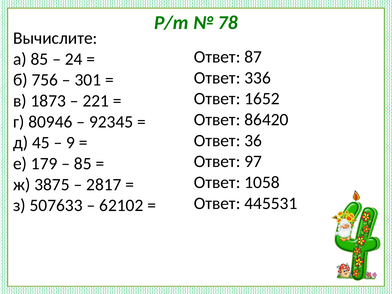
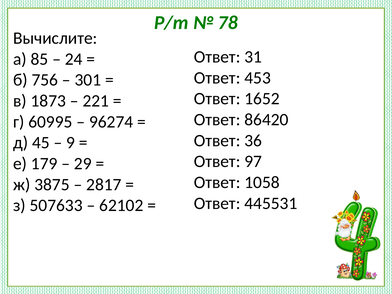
87: 87 -> 31
336: 336 -> 453
80946: 80946 -> 60995
92345: 92345 -> 96274
85 at (83, 164): 85 -> 29
